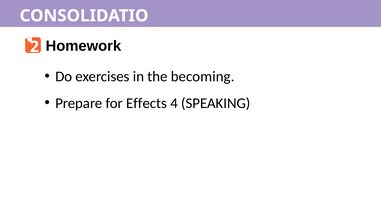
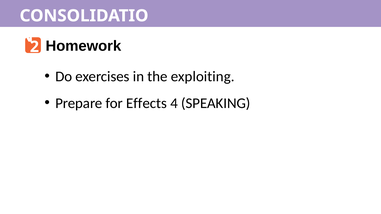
becoming: becoming -> exploiting
